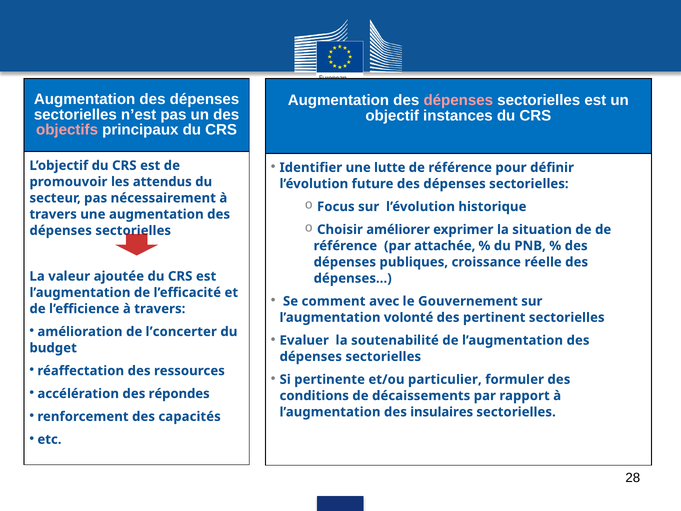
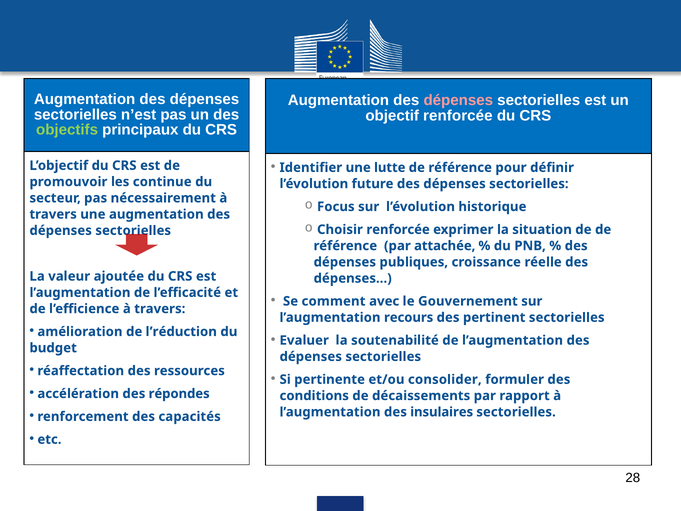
objectif instances: instances -> renforcée
objectifs colour: pink -> light green
attendus: attendus -> continue
Choisir améliorer: améliorer -> renforcée
volonté: volonté -> recours
l’concerter: l’concerter -> l’réduction
particulier: particulier -> consolider
